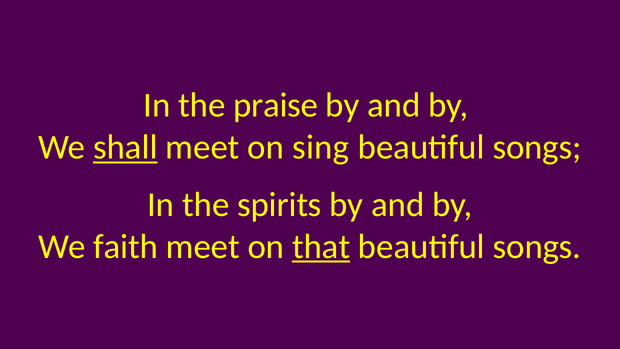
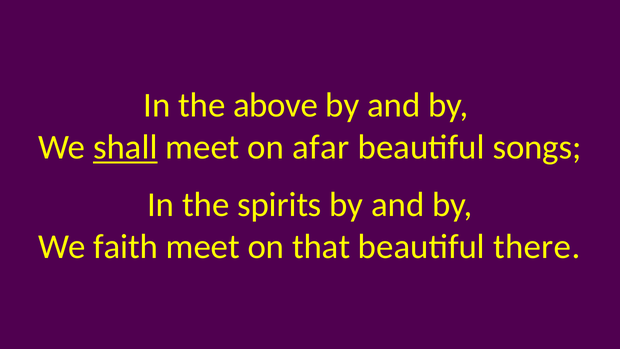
praise: praise -> above
sing: sing -> afar
that underline: present -> none
songs at (537, 246): songs -> there
